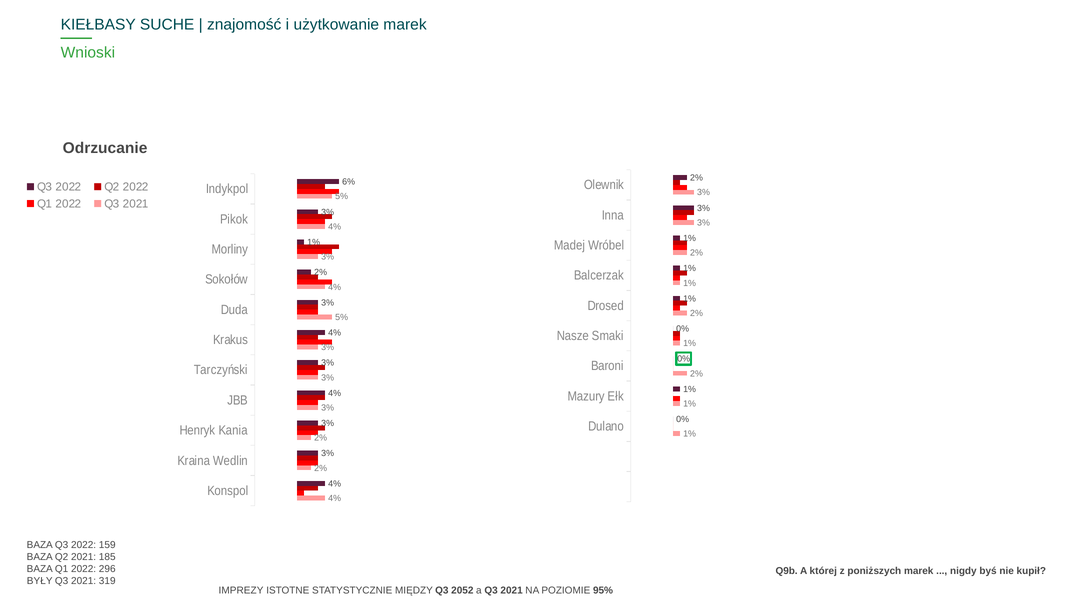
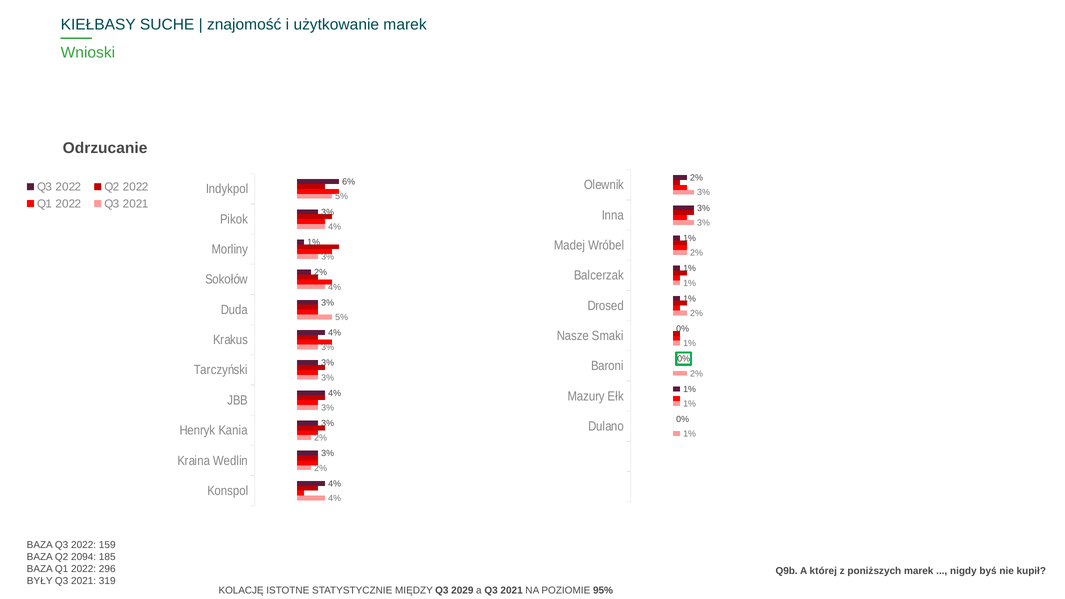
Q2 2021: 2021 -> 2094
IMPREZY: IMPREZY -> KOLACJĘ
2052: 2052 -> 2029
